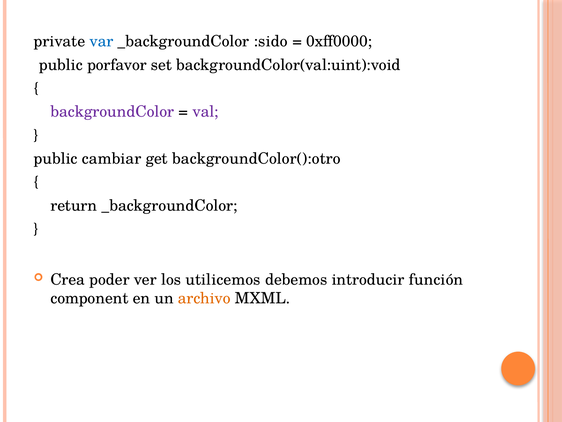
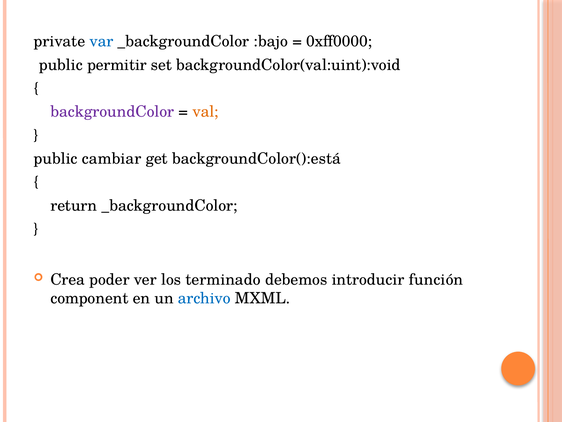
:sido: :sido -> :bajo
porfavor: porfavor -> permitir
val colour: purple -> orange
backgroundColor():otro: backgroundColor():otro -> backgroundColor():está
utilicemos: utilicemos -> terminado
archivo colour: orange -> blue
